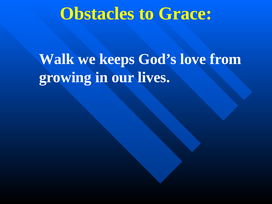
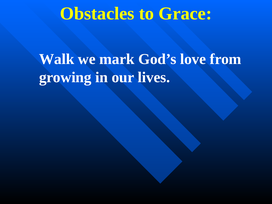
keeps: keeps -> mark
